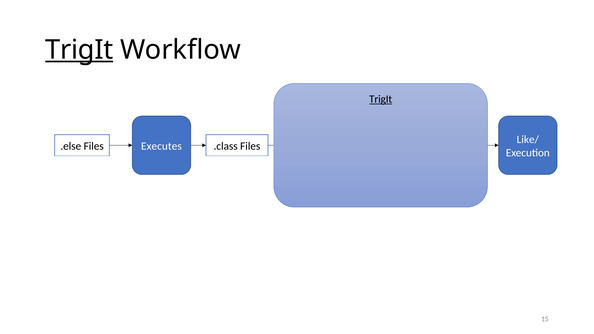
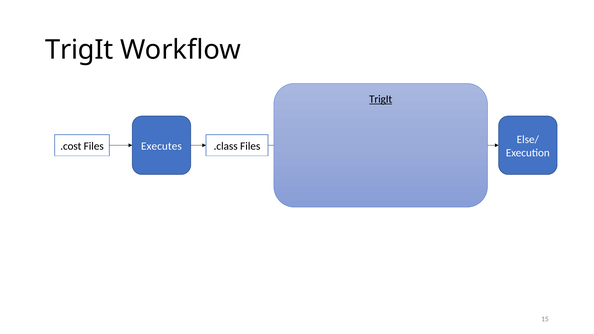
TrigIt at (79, 50) underline: present -> none
Like/: Like/ -> Else/
.else: .else -> .cost
